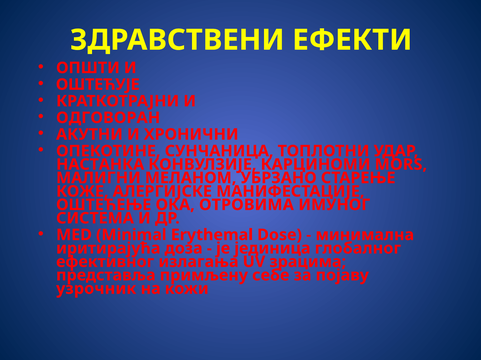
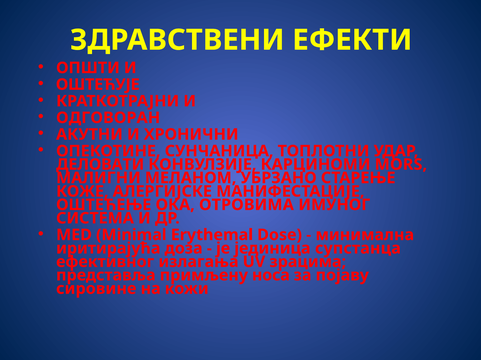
НАСТАНКА: НАСТАНКА -> ДЕЛОВАТИ
глобалног: глобалног -> супстанца
себе: себе -> носа
узрочник: узрочник -> сировине
